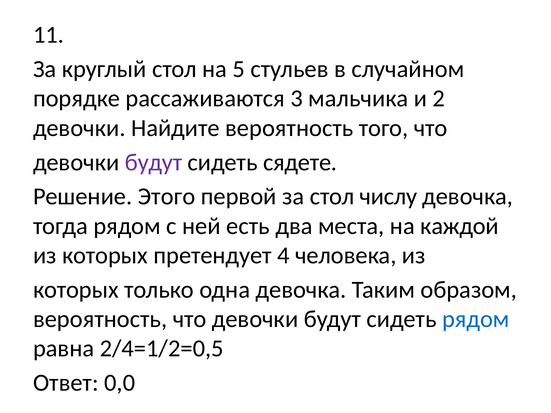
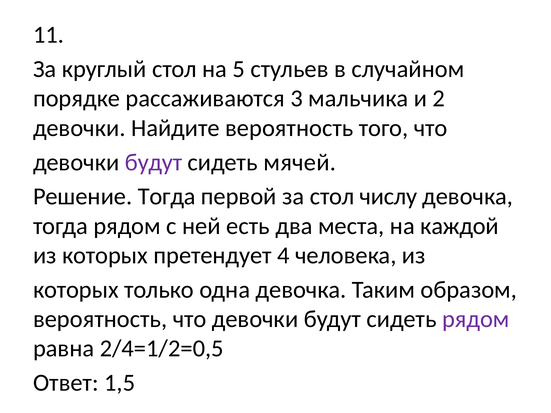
сядете: сядете -> мячей
Решение Этого: Этого -> Тогда
рядом at (476, 319) colour: blue -> purple
0,0: 0,0 -> 1,5
